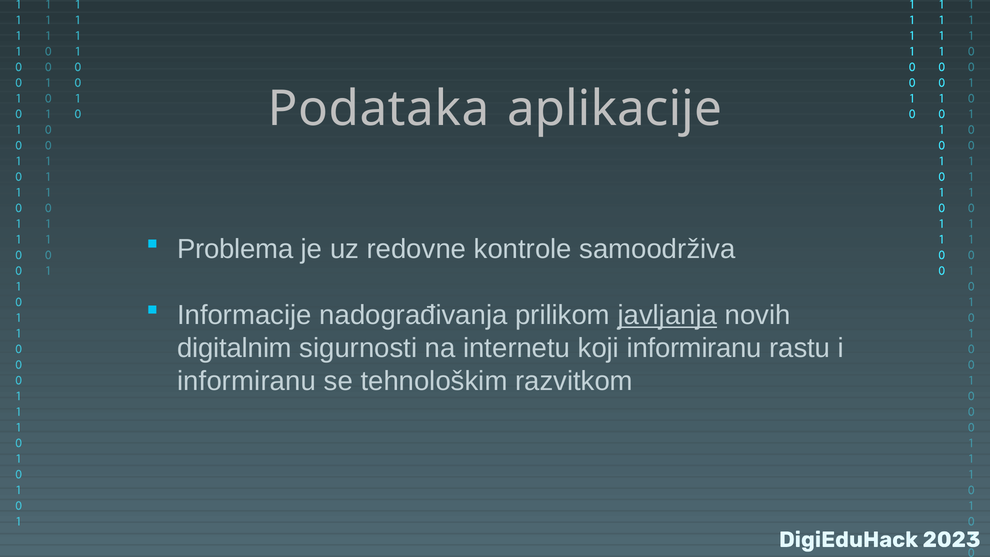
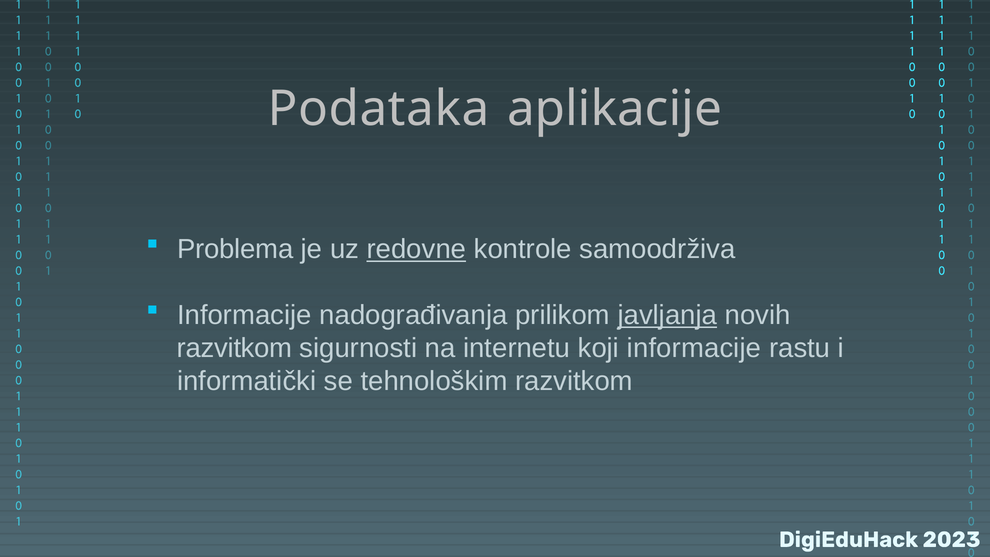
redovne underline: none -> present
digitalnim at (234, 348): digitalnim -> razvitkom
koji informiranu: informiranu -> informacije
informiranu at (247, 381): informiranu -> informatički
